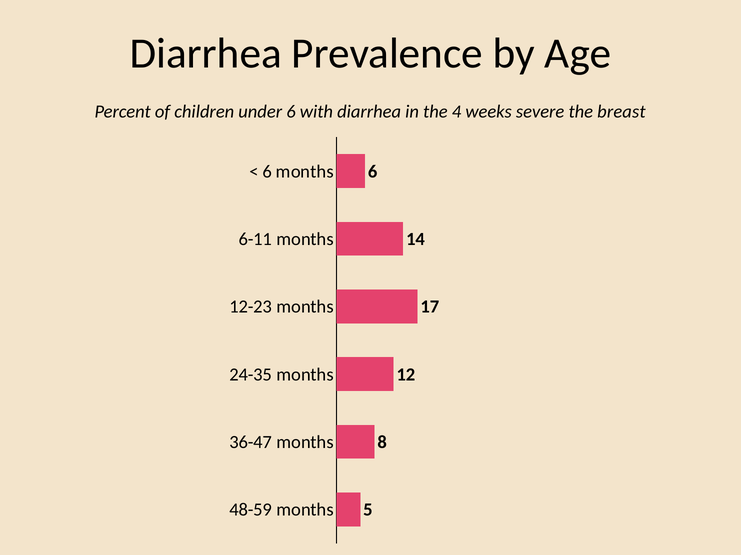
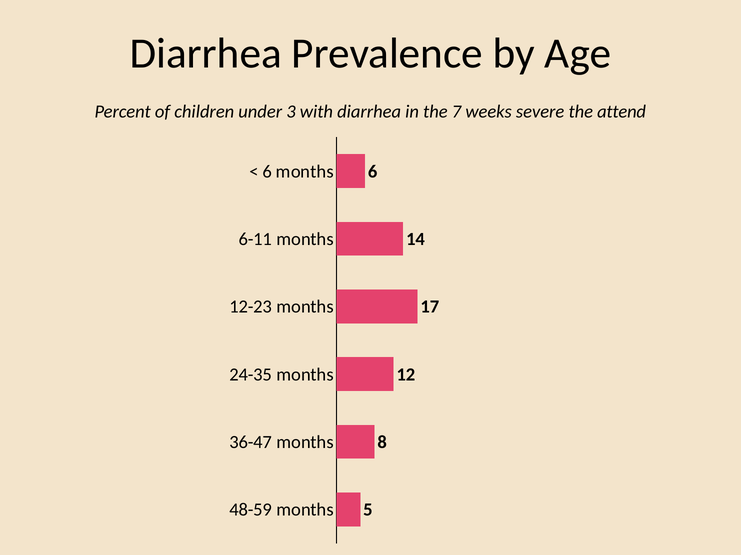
under 6: 6 -> 3
4: 4 -> 7
breast: breast -> attend
